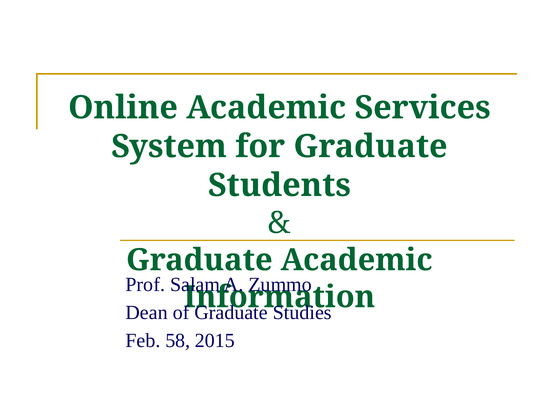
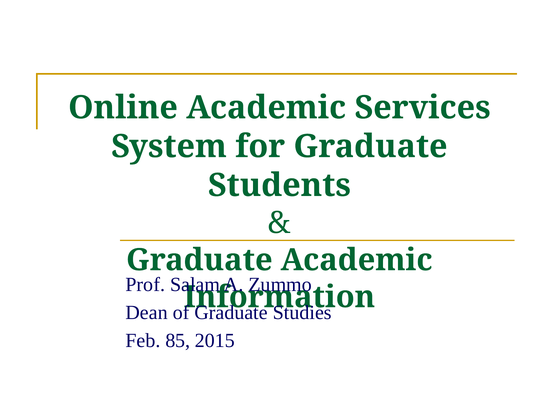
58: 58 -> 85
